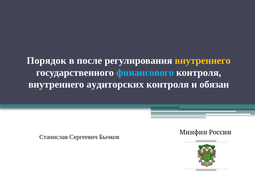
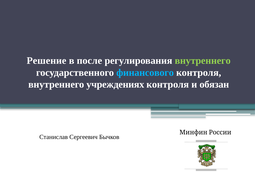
Порядок: Порядок -> Решение
внутреннего at (203, 60) colour: yellow -> light green
аудиторских: аудиторских -> учреждениях
